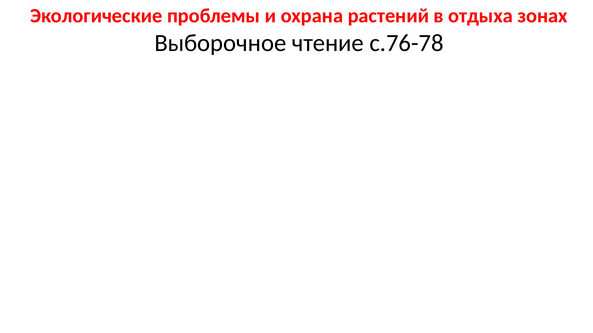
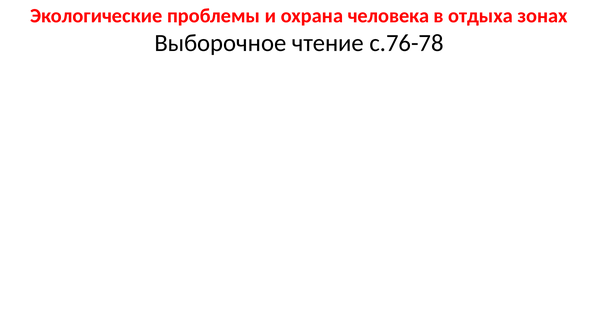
растений: растений -> человека
